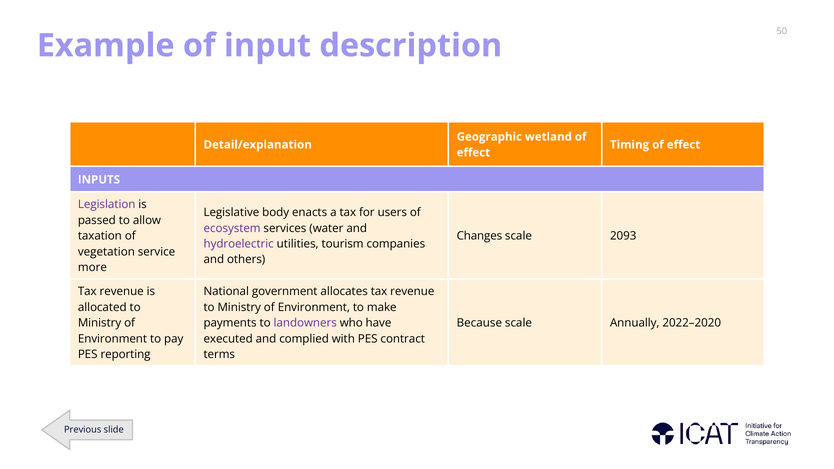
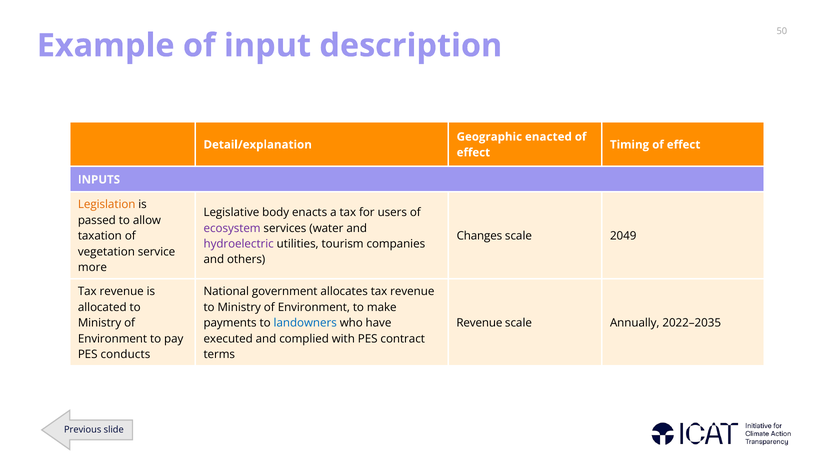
wetland: wetland -> enacted
Legislation colour: purple -> orange
2093: 2093 -> 2049
landowners colour: purple -> blue
Because at (479, 323): Because -> Revenue
2022–2020: 2022–2020 -> 2022–2035
reporting: reporting -> conducts
